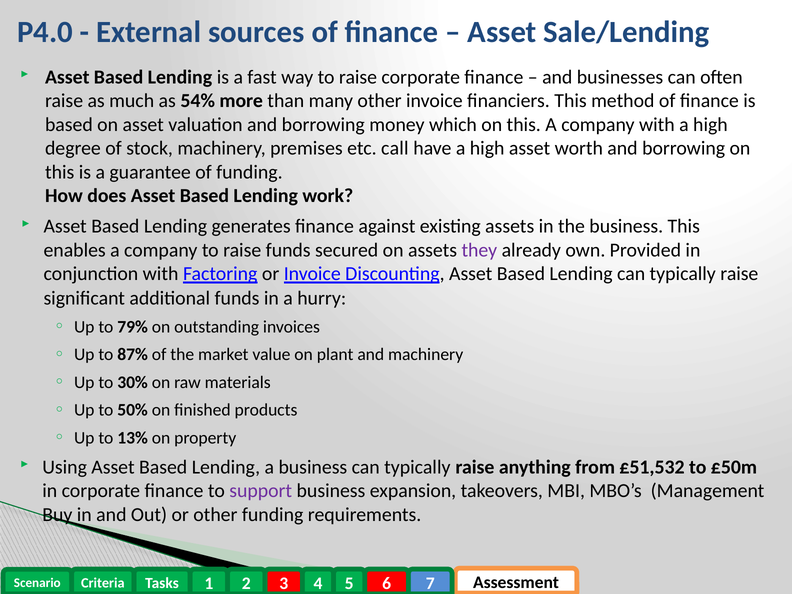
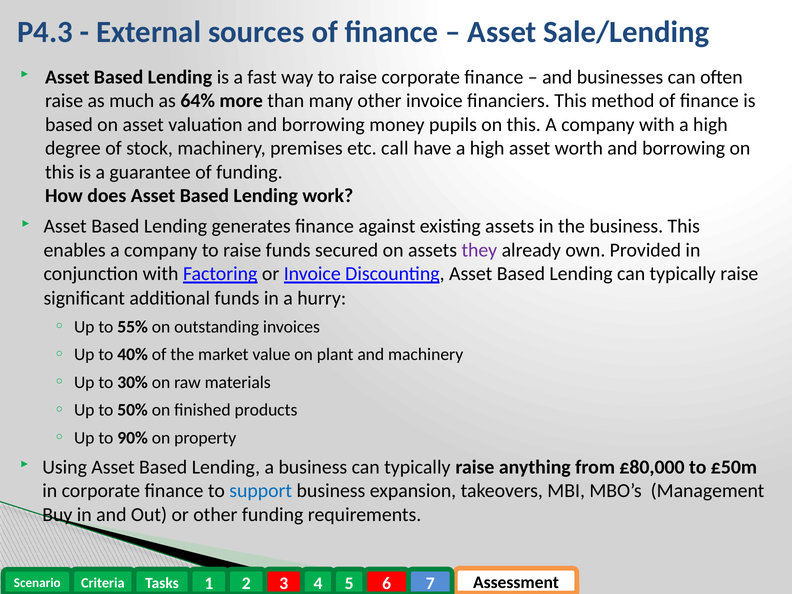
P4.0: P4.0 -> P4.3
54%: 54% -> 64%
which: which -> pupils
79%: 79% -> 55%
87%: 87% -> 40%
13%: 13% -> 90%
£51,532: £51,532 -> £80,000
support colour: purple -> blue
